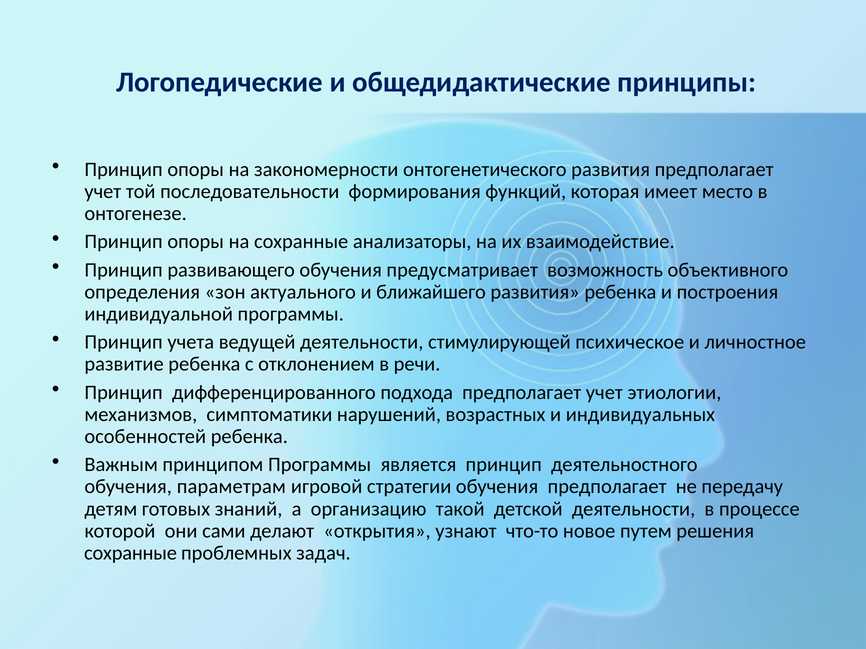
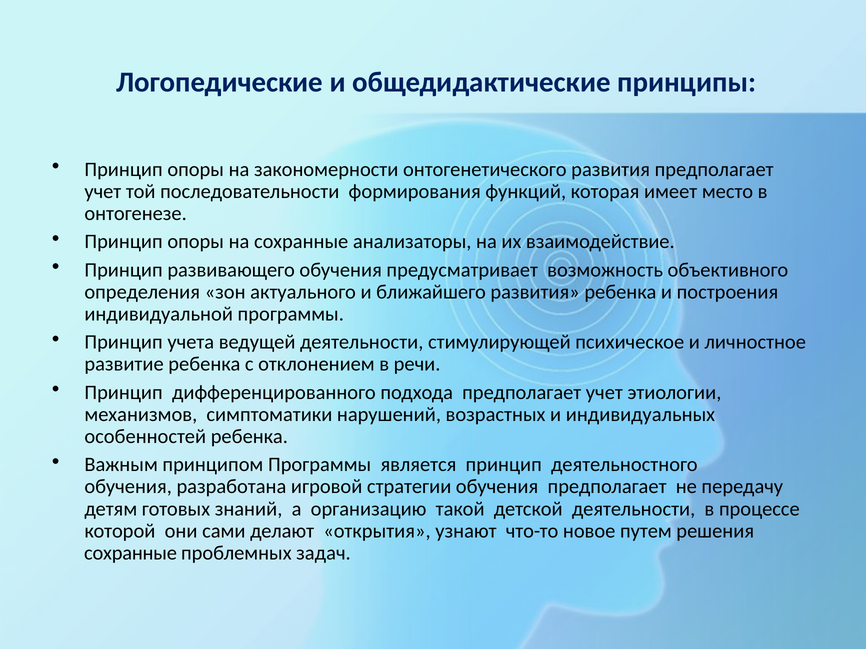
параметрам: параметрам -> разработана
